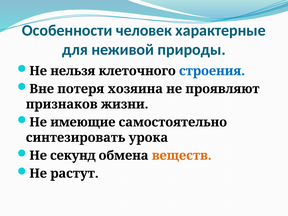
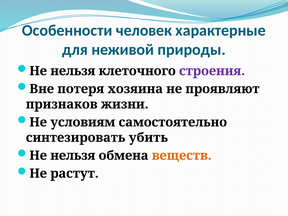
строения colour: blue -> purple
имеющие: имеющие -> условиям
урока: урока -> убить
секунд at (73, 156): секунд -> нельзя
